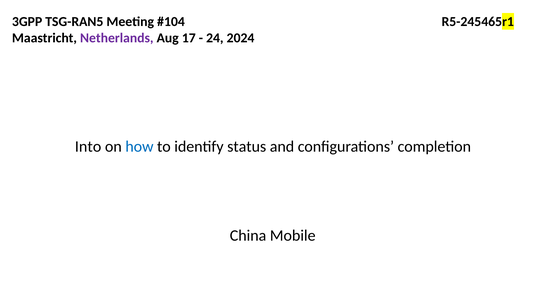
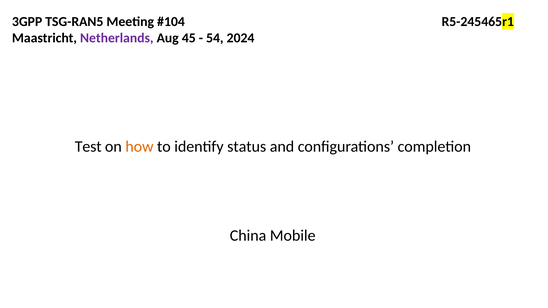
17: 17 -> 45
24: 24 -> 54
Into: Into -> Test
how colour: blue -> orange
